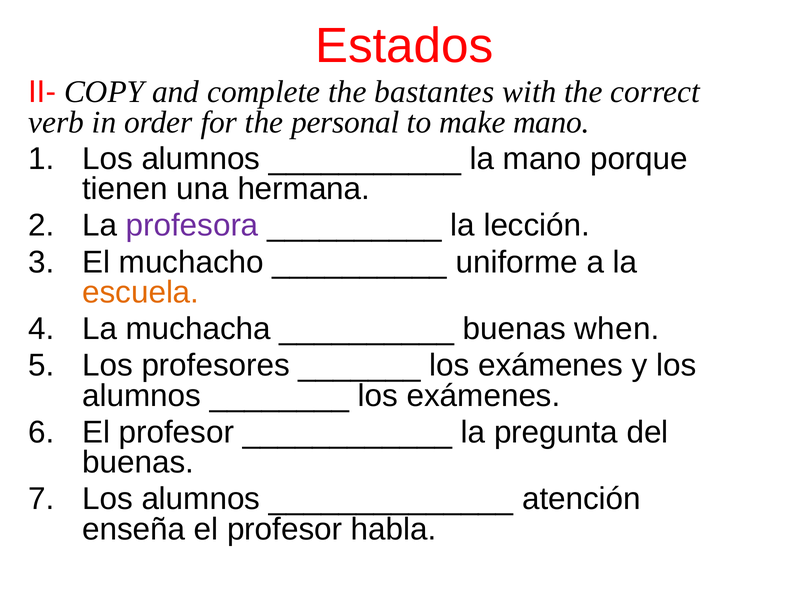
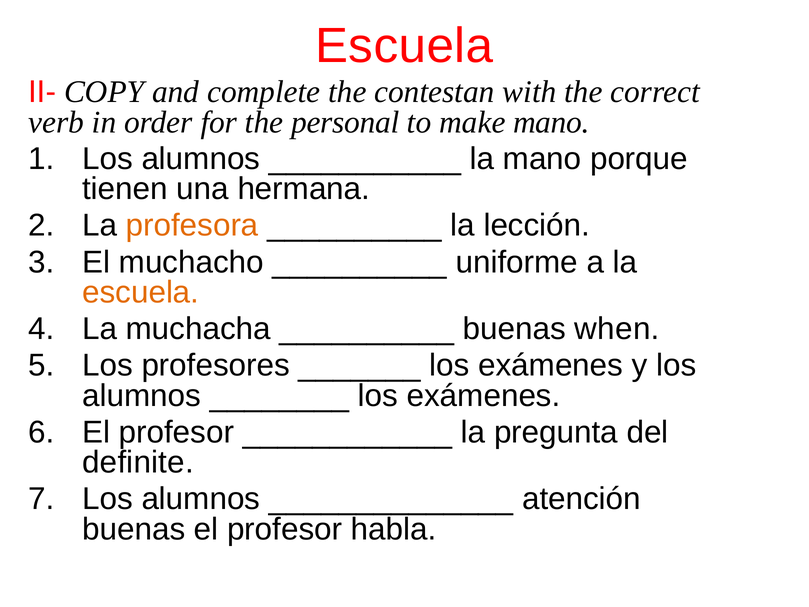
Estados at (404, 46): Estados -> Escuela
bastantes: bastantes -> contestan
profesora colour: purple -> orange
buenas at (138, 462): buenas -> definite
enseña at (134, 529): enseña -> buenas
